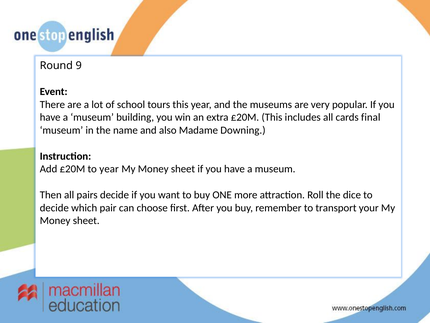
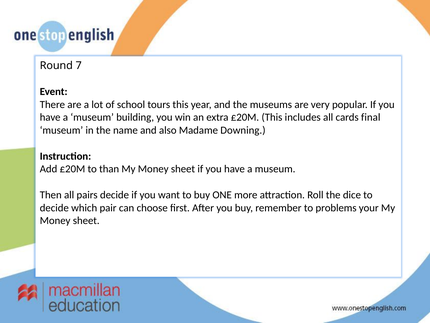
9: 9 -> 7
to year: year -> than
transport: transport -> problems
